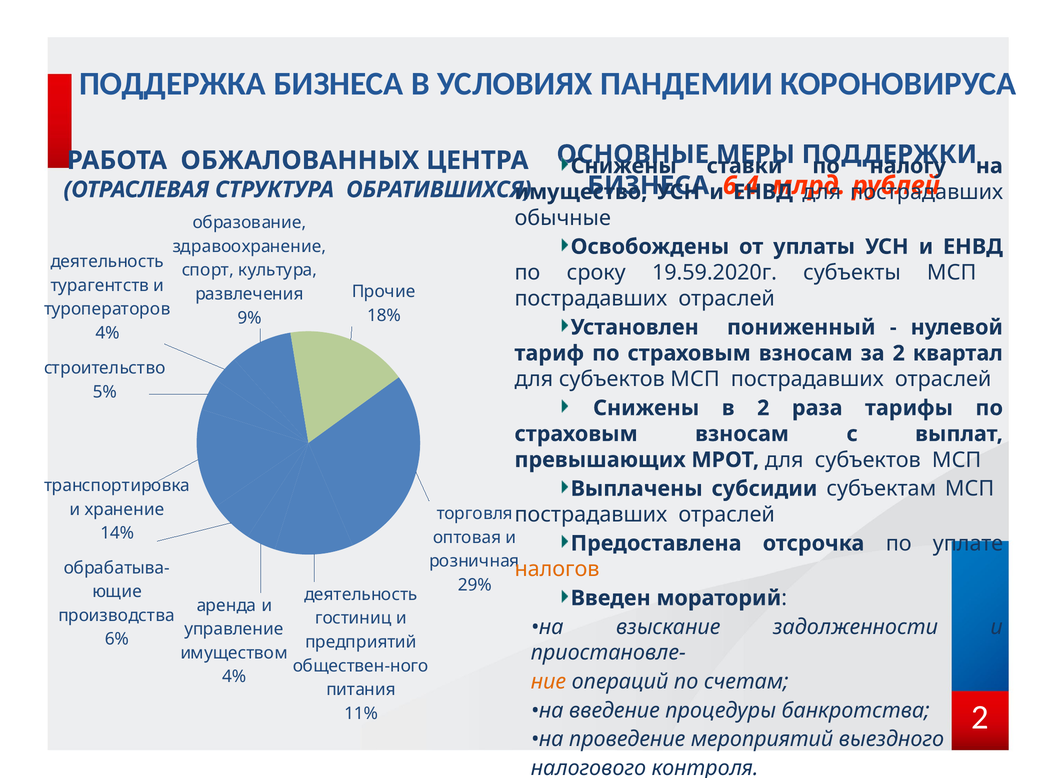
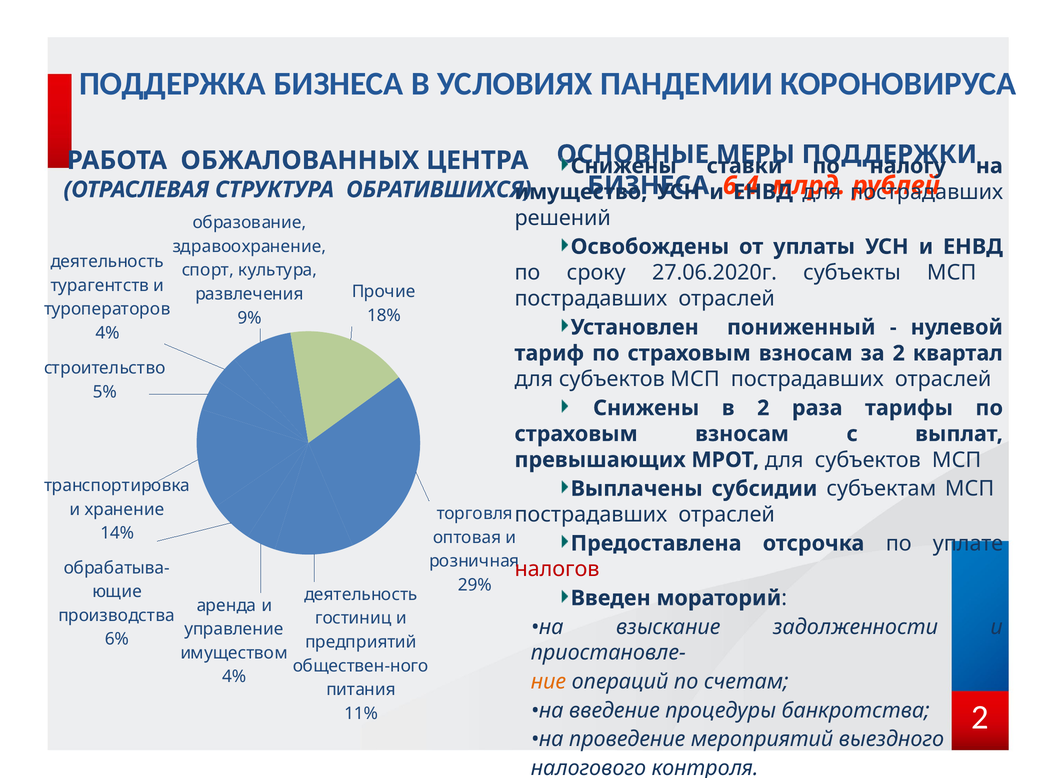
обычные: обычные -> решений
19.59.2020г: 19.59.2020г -> 27.06.2020г
налогов colour: orange -> red
